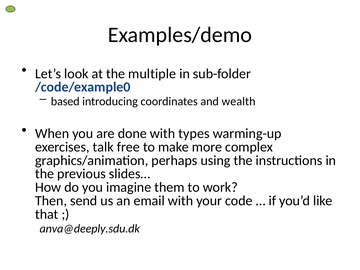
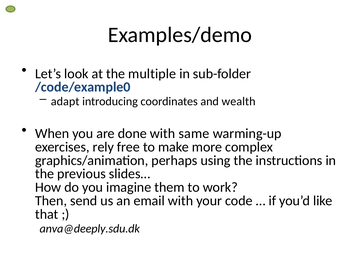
based: based -> adapt
types: types -> same
talk: talk -> rely
